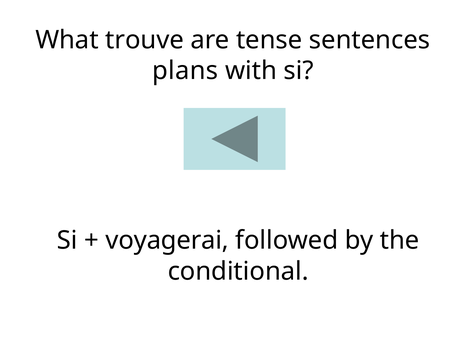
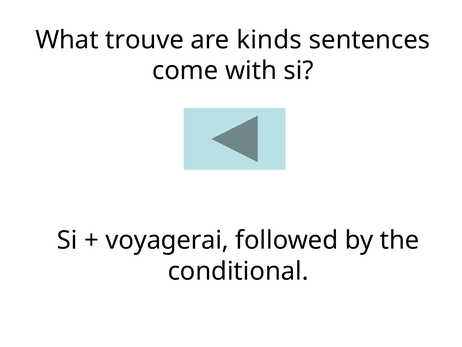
tense: tense -> kinds
plans: plans -> come
